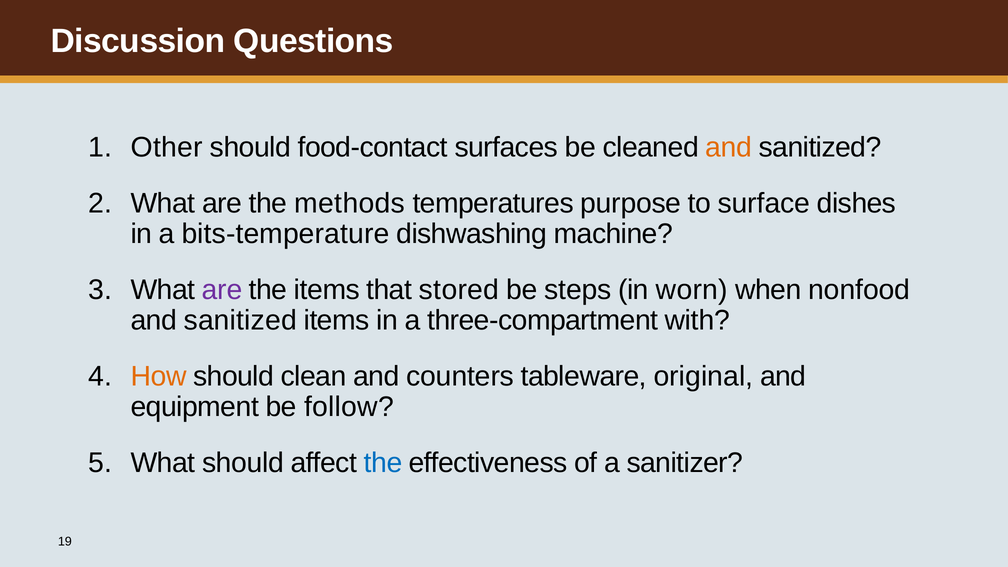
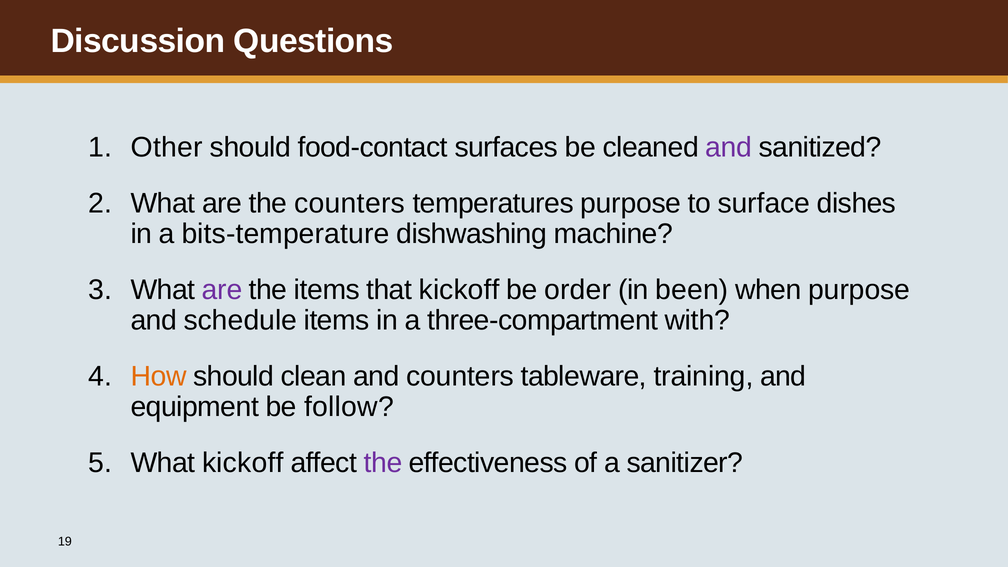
and at (729, 147) colour: orange -> purple
the methods: methods -> counters
that stored: stored -> kickoff
steps: steps -> order
worn: worn -> been
when nonfood: nonfood -> purpose
sanitized at (240, 321): sanitized -> schedule
original: original -> training
What should: should -> kickoff
the at (383, 463) colour: blue -> purple
